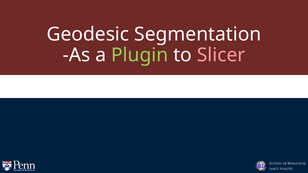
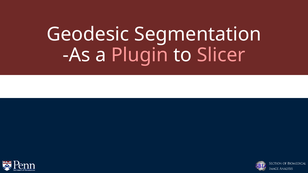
Plugin colour: light green -> pink
